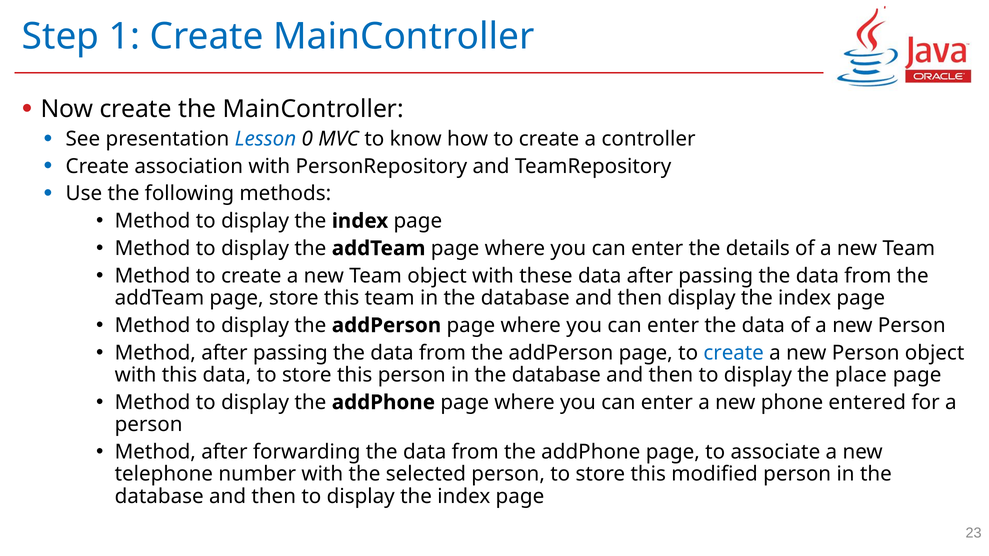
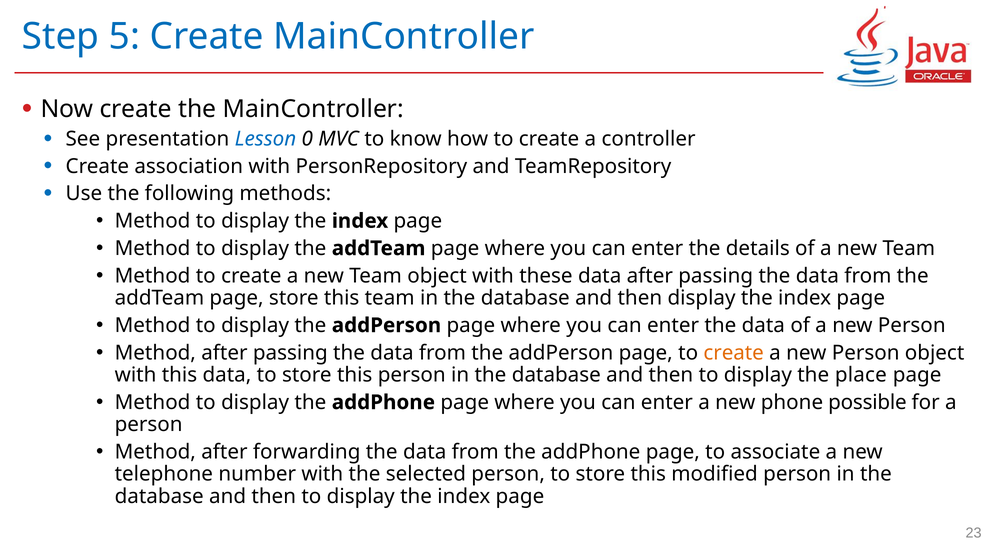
1: 1 -> 5
create at (734, 353) colour: blue -> orange
entered: entered -> possible
